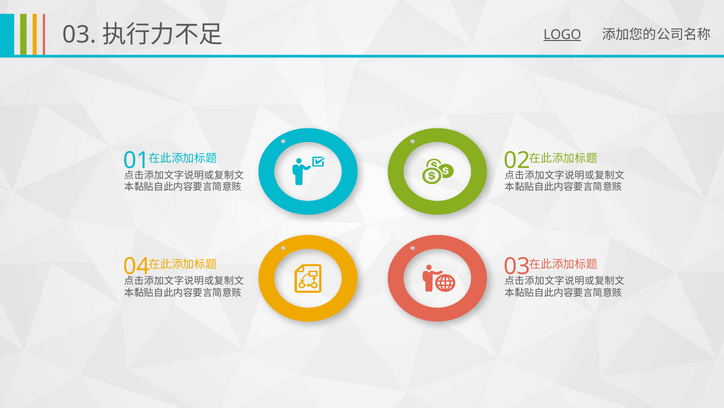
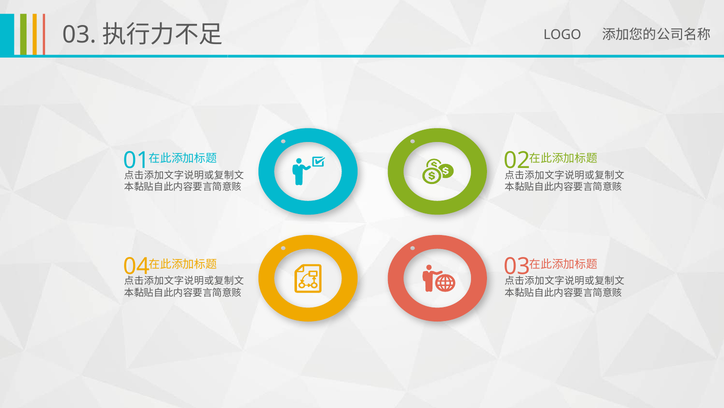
LOGO underline: present -> none
